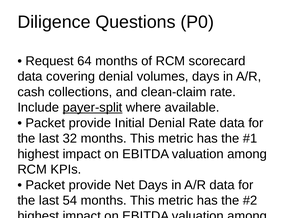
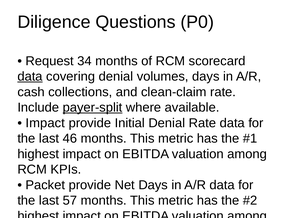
64: 64 -> 34
data at (30, 77) underline: none -> present
Packet at (45, 123): Packet -> Impact
32: 32 -> 46
54: 54 -> 57
